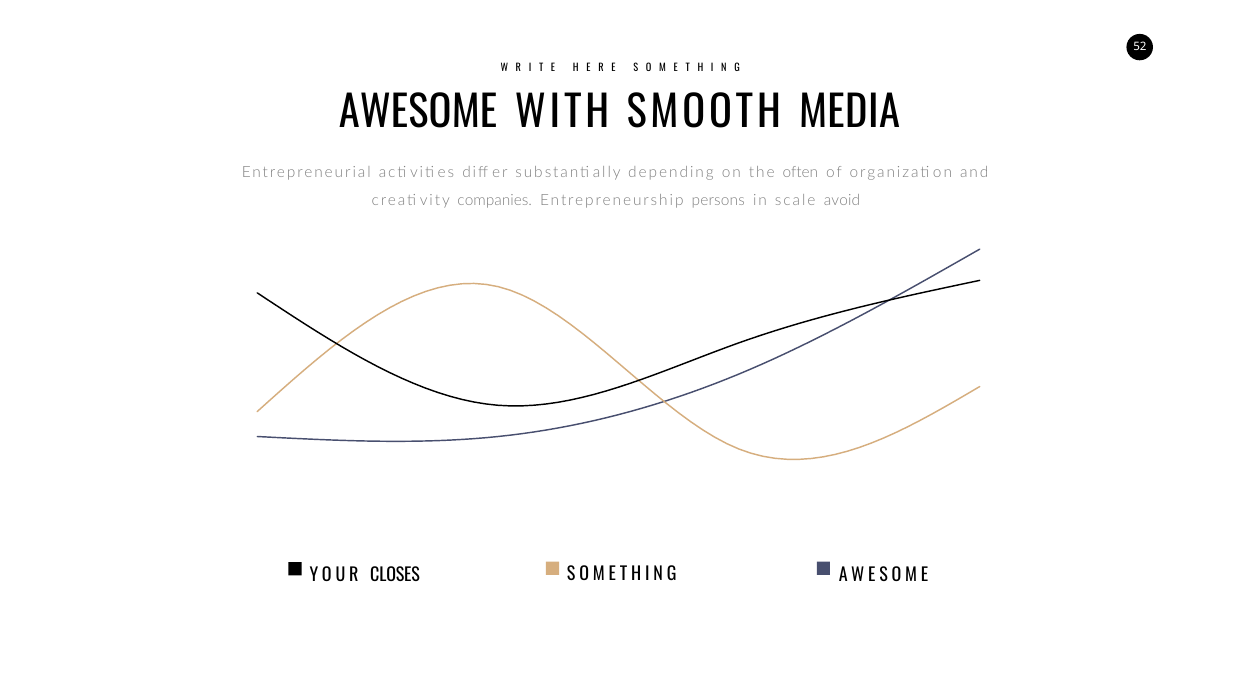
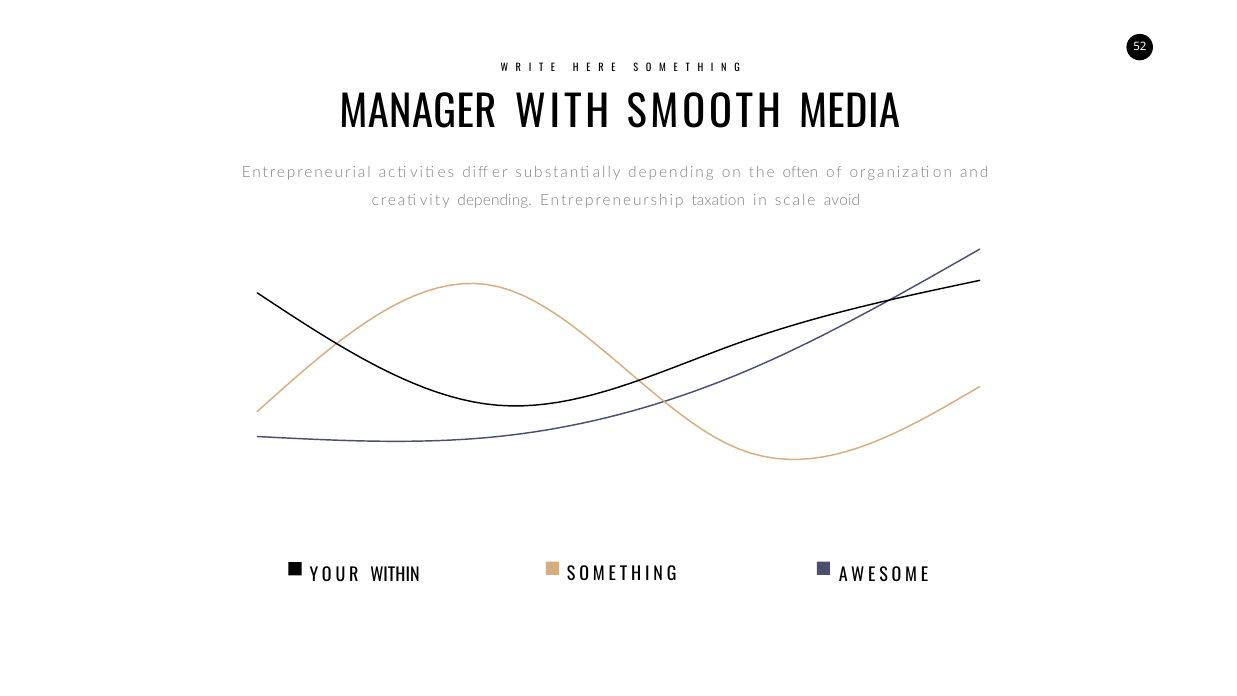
AWESOME at (418, 113): AWESOME -> MANAGER
creativity companies: companies -> depending
persons: persons -> taxation
CLOSES: CLOSES -> WITHIN
